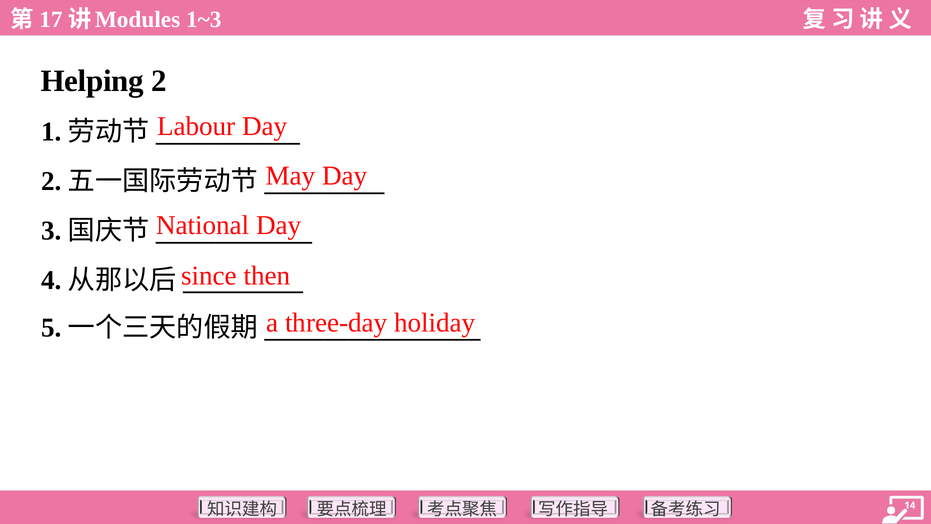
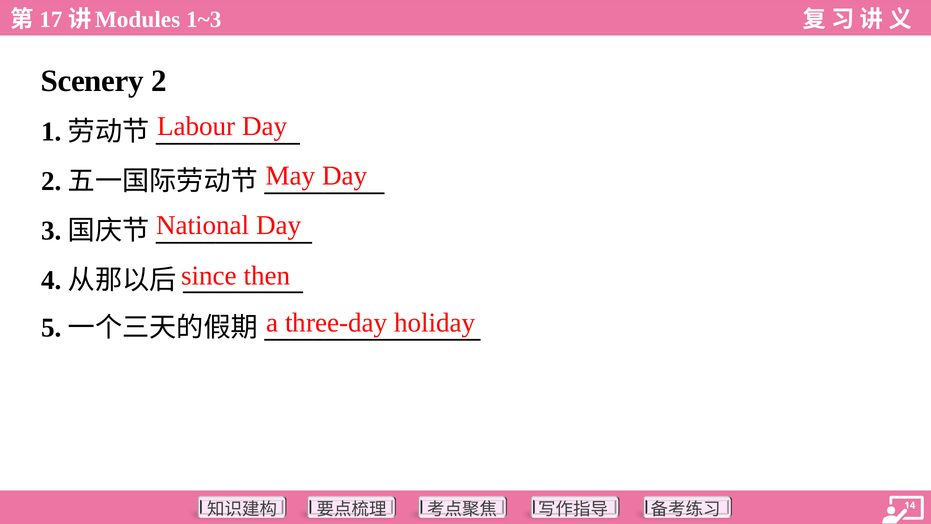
Helping: Helping -> Scenery
